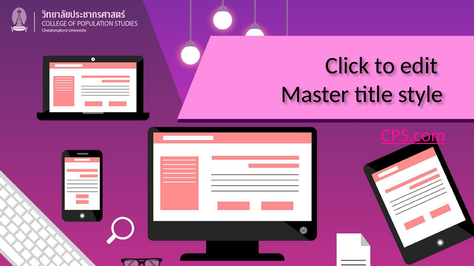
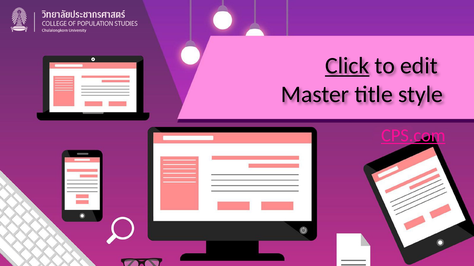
Click underline: none -> present
